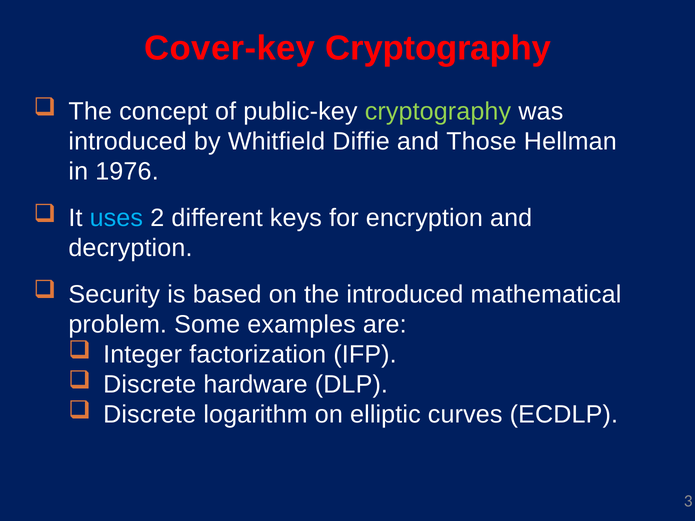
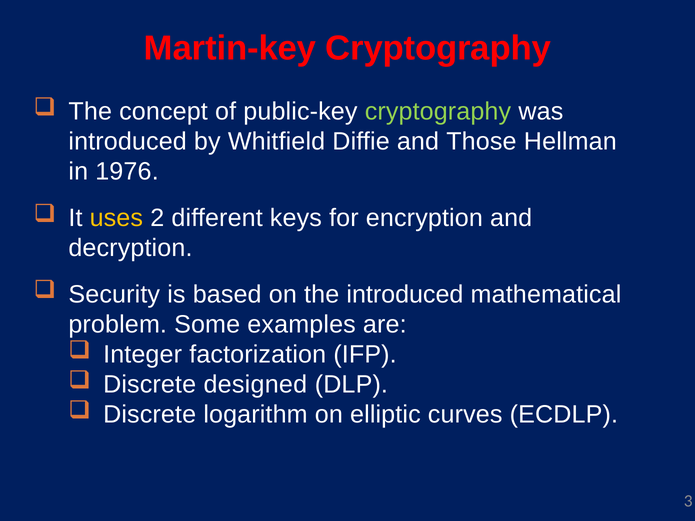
Cover-key: Cover-key -> Martin-key
uses colour: light blue -> yellow
hardware: hardware -> designed
